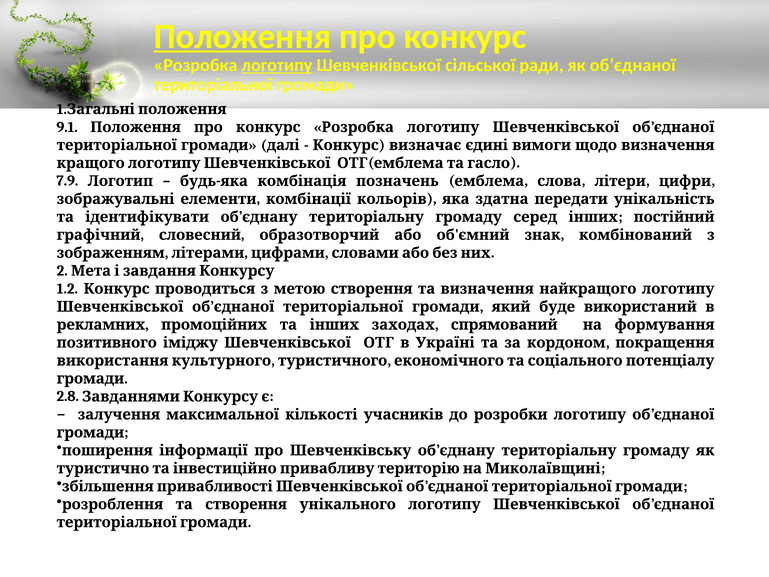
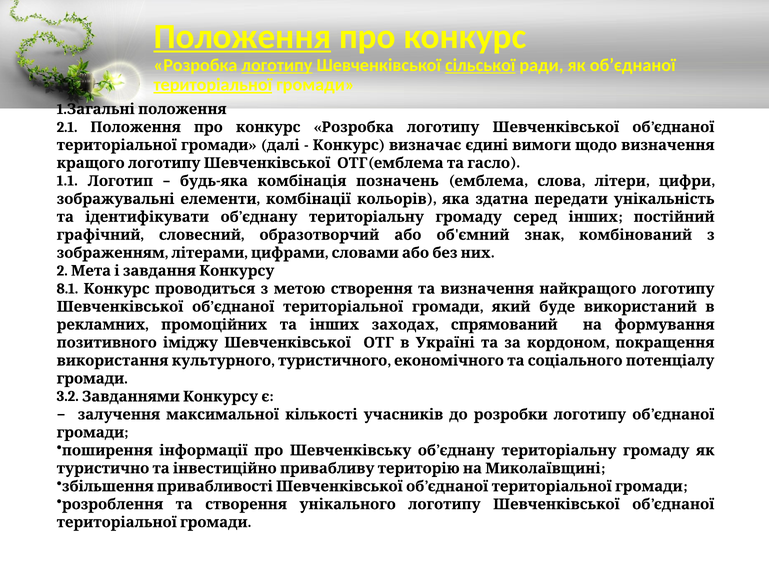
сільської underline: none -> present
територіальної at (213, 85) underline: none -> present
9.1: 9.1 -> 2.1
7.9: 7.9 -> 1.1
1.2: 1.2 -> 8.1
2.8: 2.8 -> 3.2
